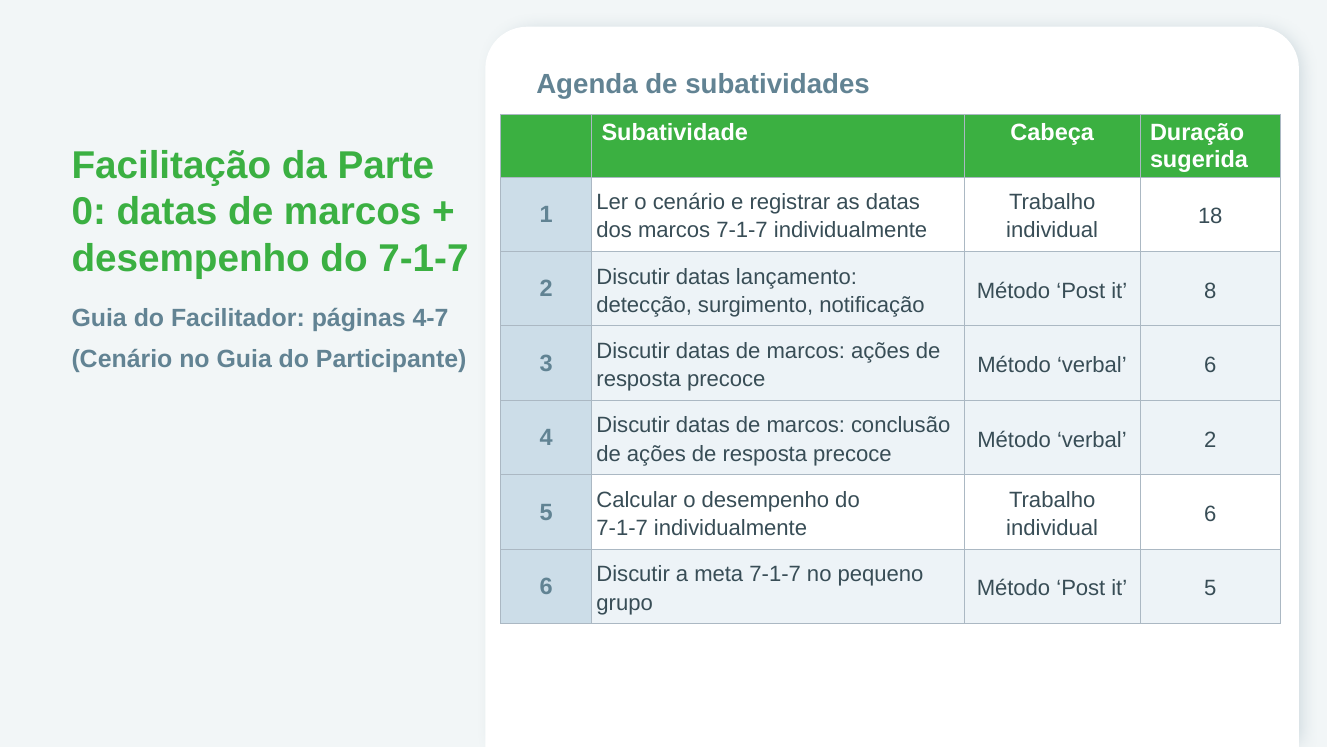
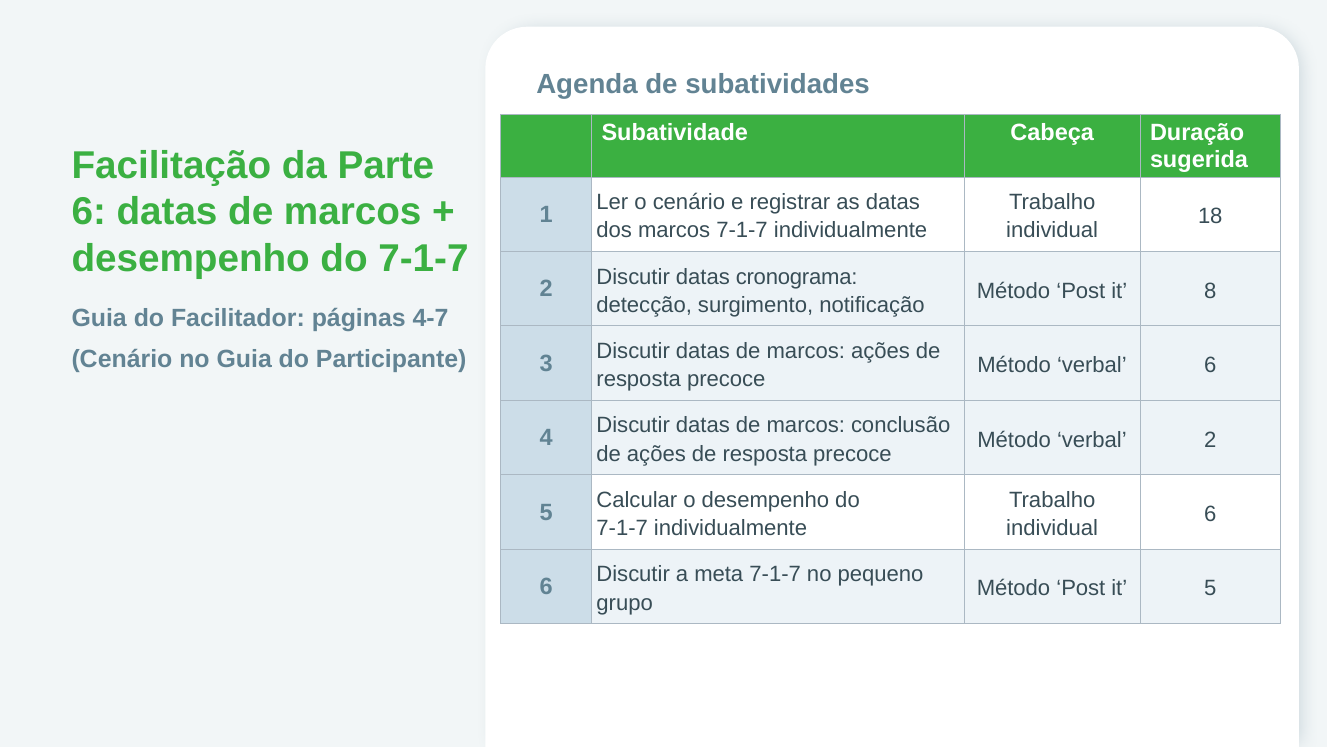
0 at (89, 212): 0 -> 6
lançamento: lançamento -> cronograma
